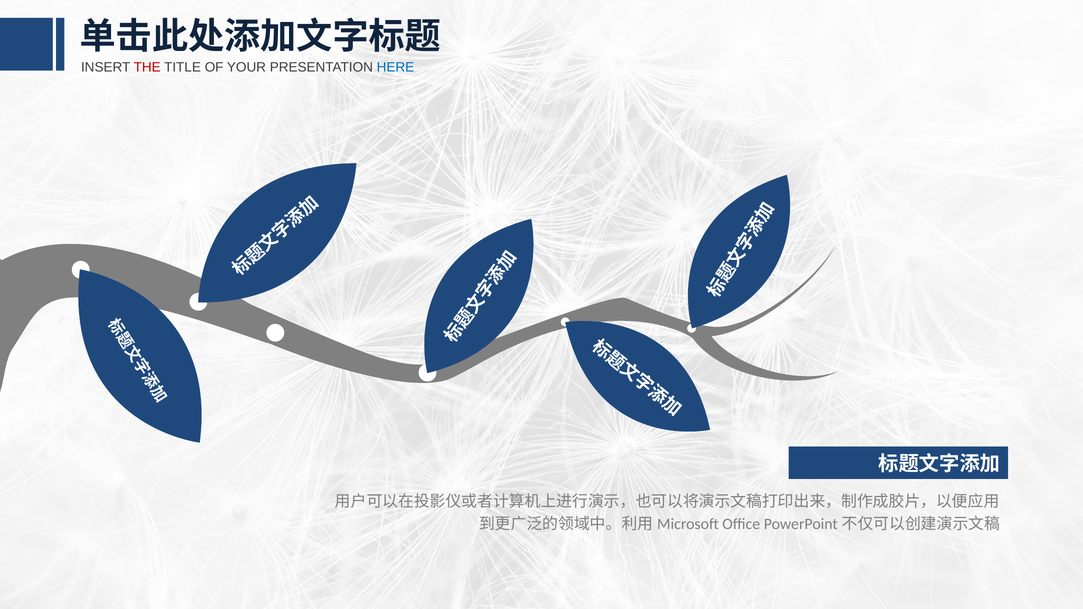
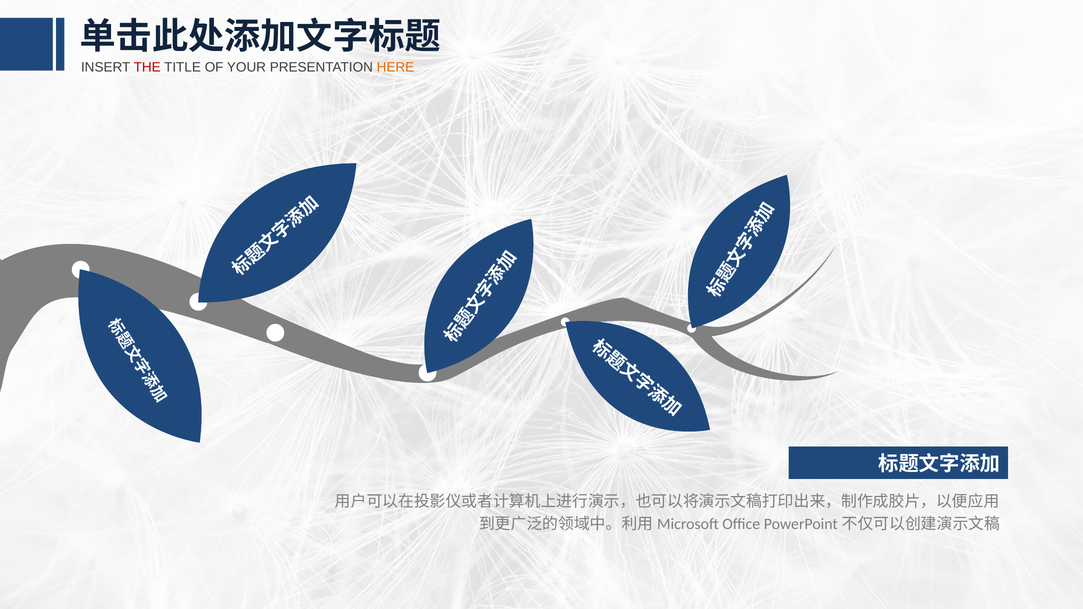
HERE colour: blue -> orange
